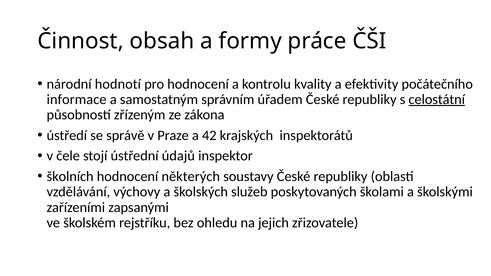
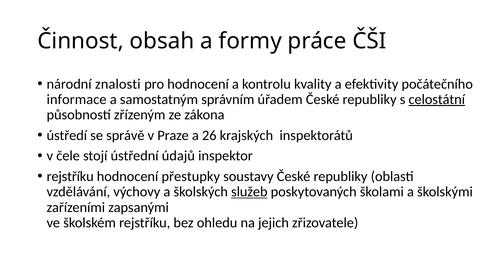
hodnotí: hodnotí -> znalosti
42: 42 -> 26
školních at (70, 177): školních -> rejstříku
některých: některých -> přestupky
služeb underline: none -> present
